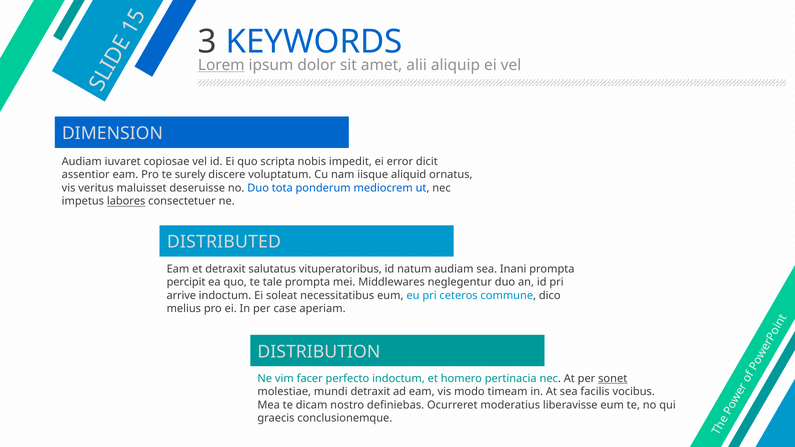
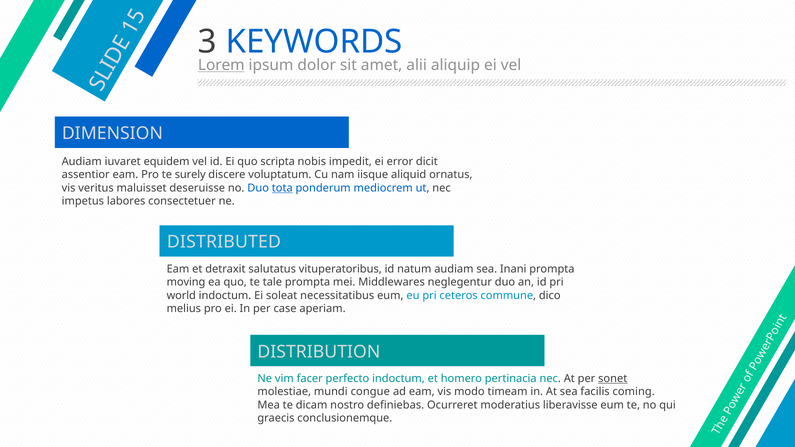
copiosae: copiosae -> equidem
tota underline: none -> present
labores underline: present -> none
percipit: percipit -> moving
arrive: arrive -> world
mundi detraxit: detraxit -> congue
vocibus: vocibus -> coming
